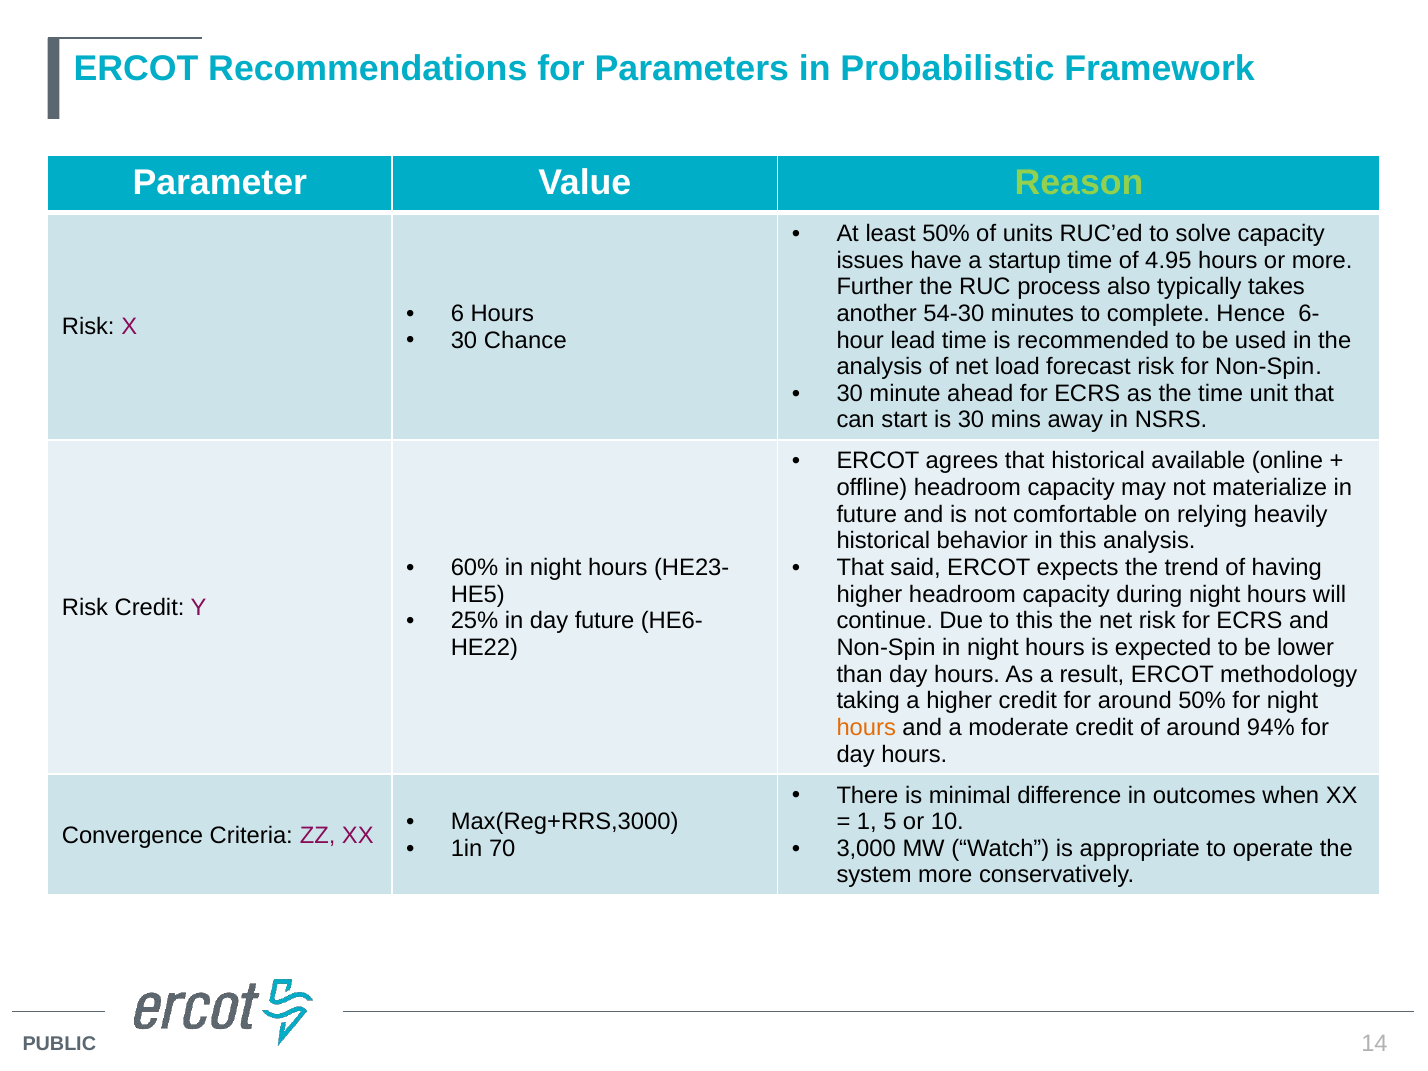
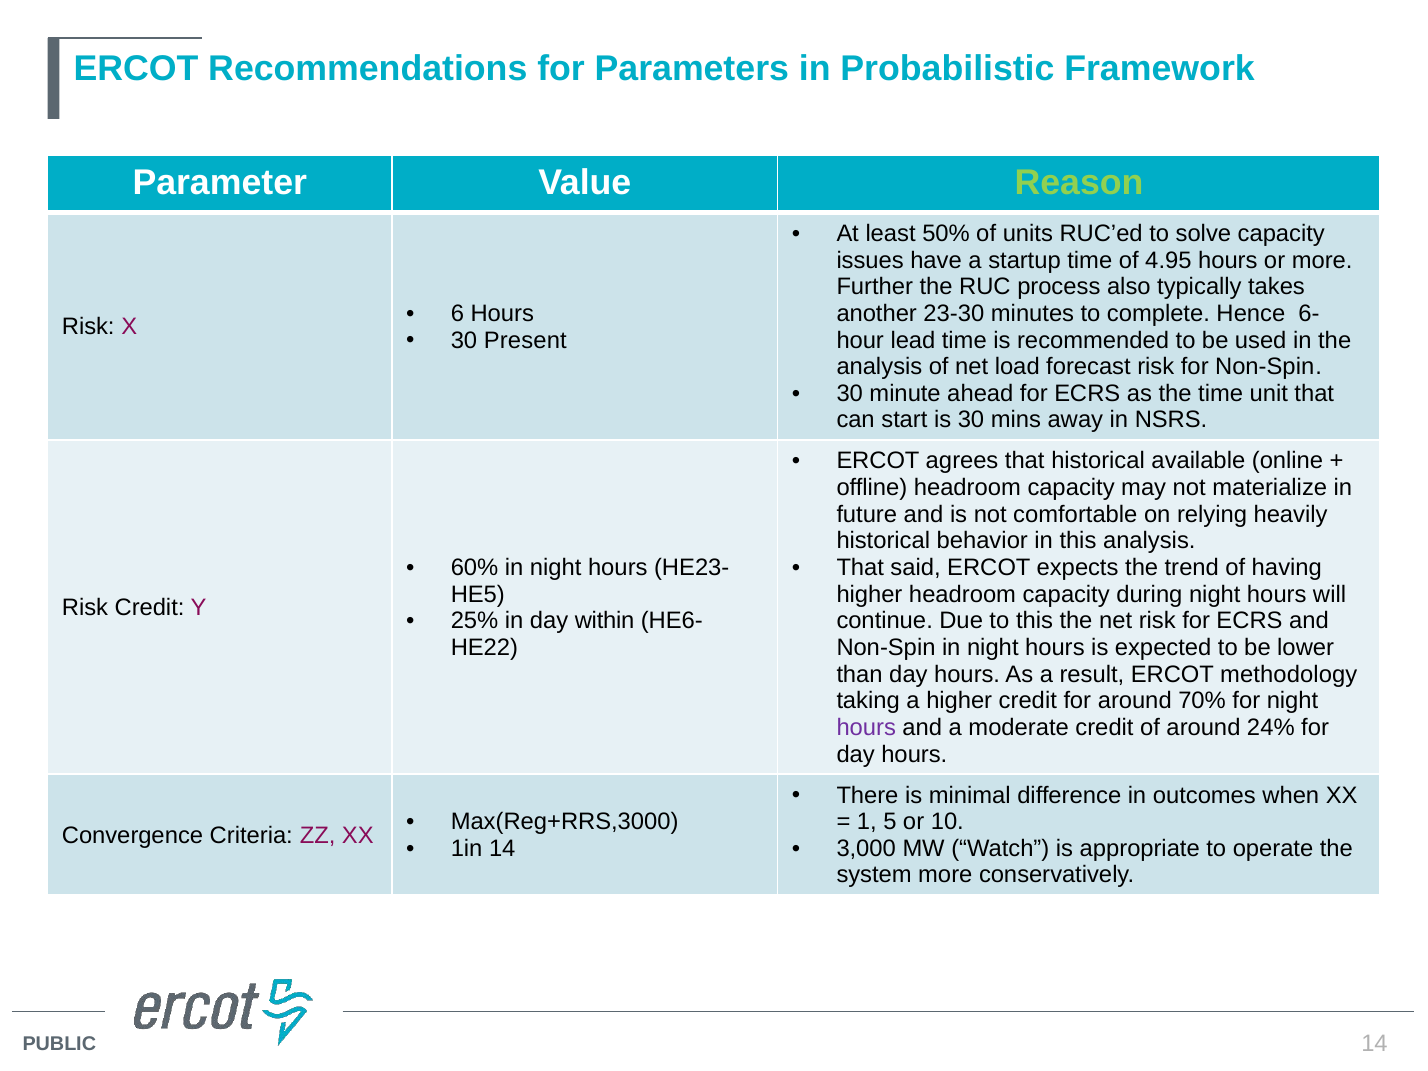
54-30: 54-30 -> 23-30
Chance: Chance -> Present
day future: future -> within
around 50%: 50% -> 70%
hours at (866, 728) colour: orange -> purple
94%: 94% -> 24%
1in 70: 70 -> 14
